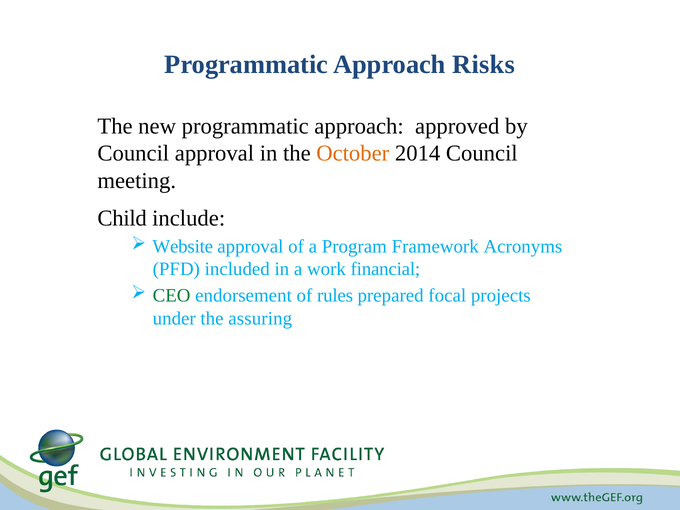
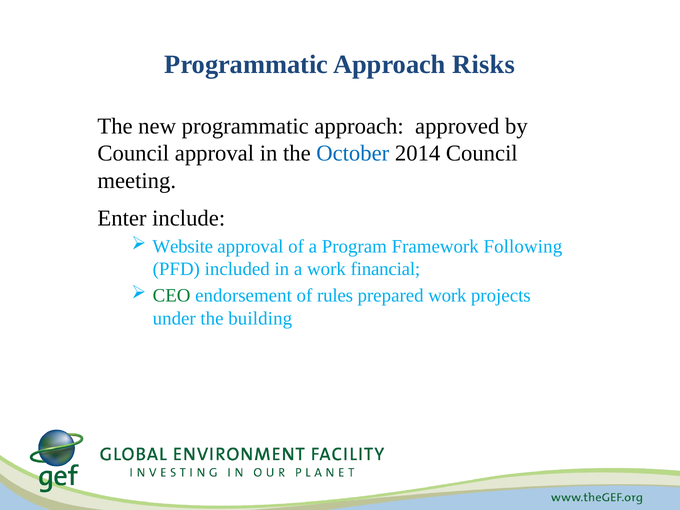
October colour: orange -> blue
Child: Child -> Enter
Acronyms: Acronyms -> Following
prepared focal: focal -> work
assuring: assuring -> building
